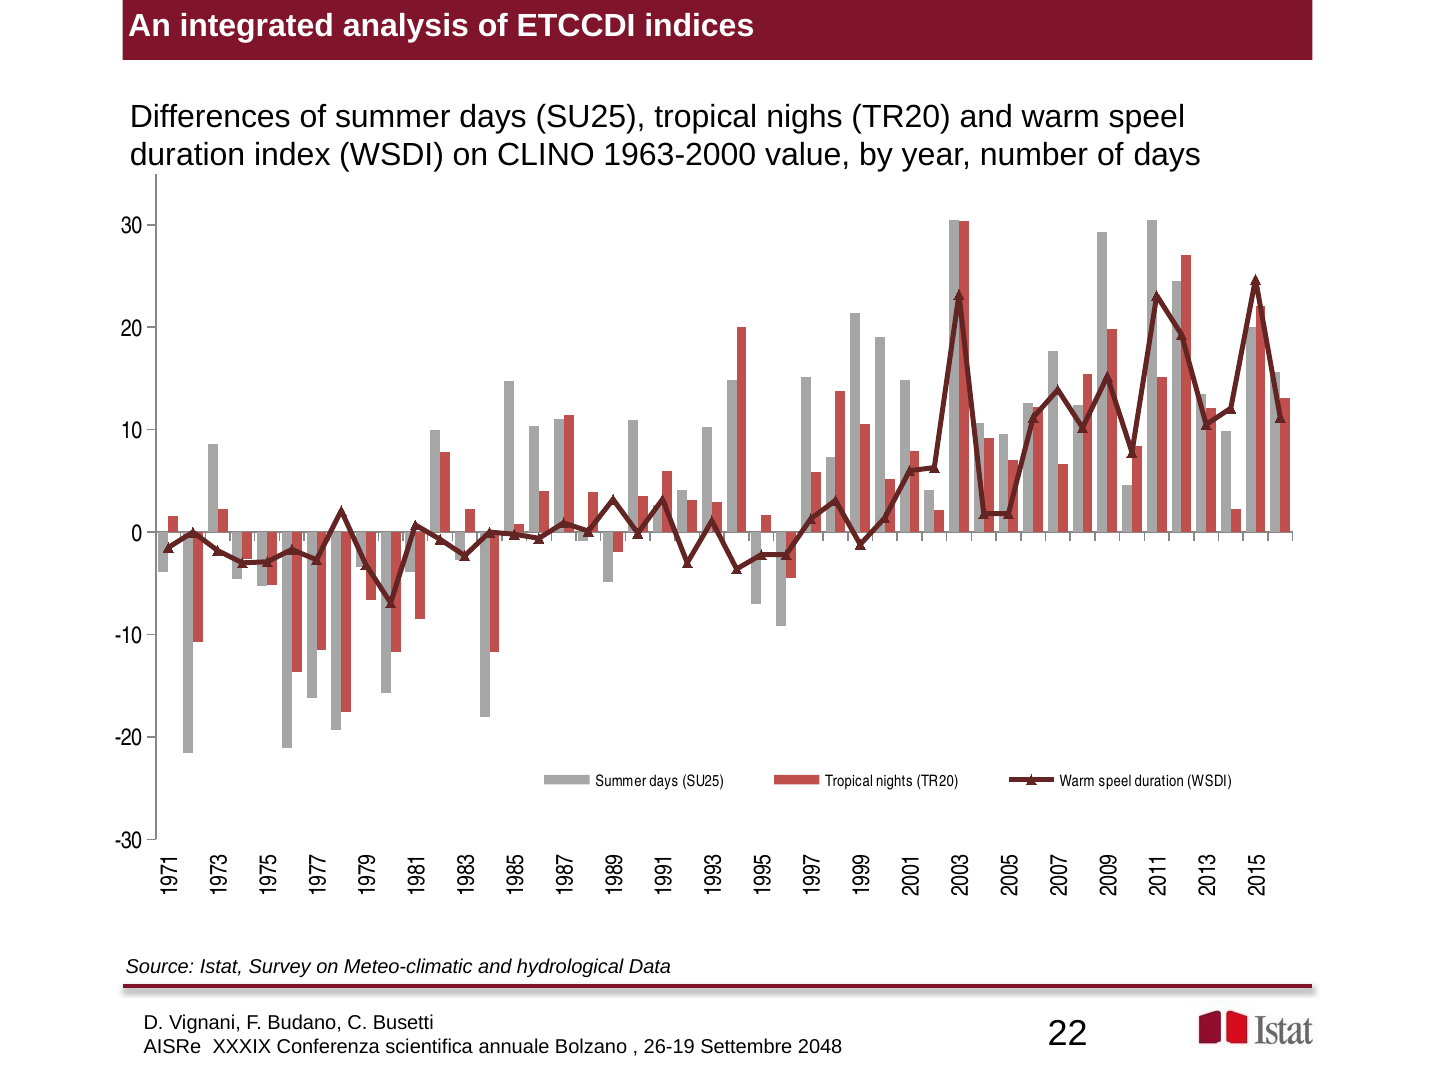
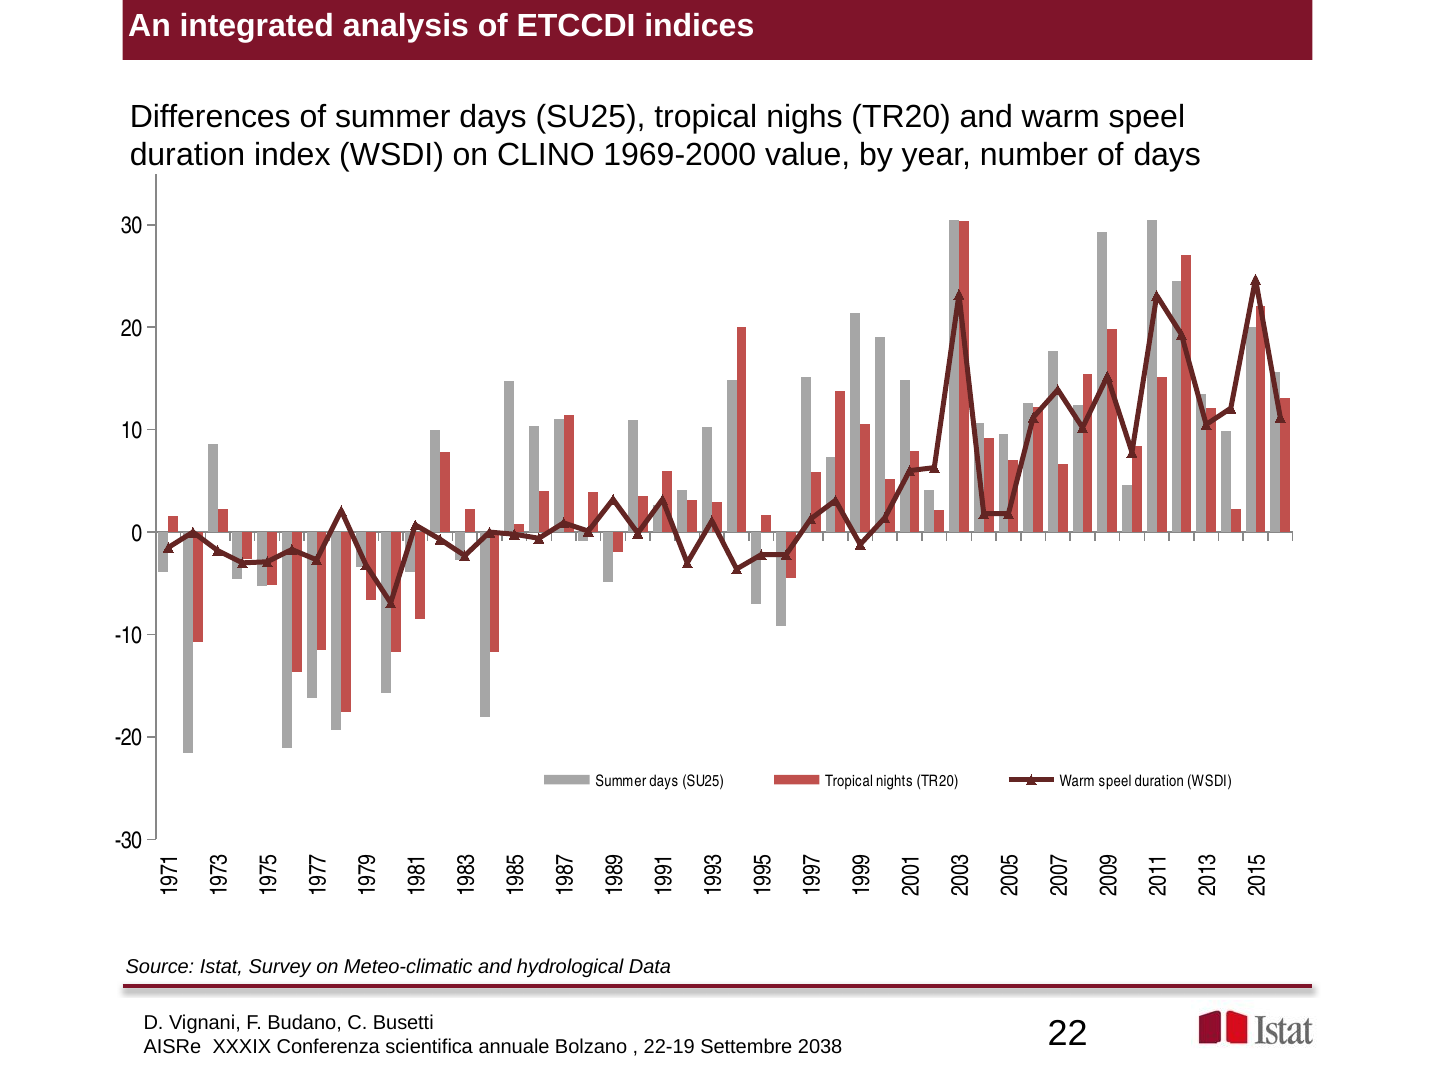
1963-2000: 1963-2000 -> 1969-2000
26-19: 26-19 -> 22-19
2048: 2048 -> 2038
